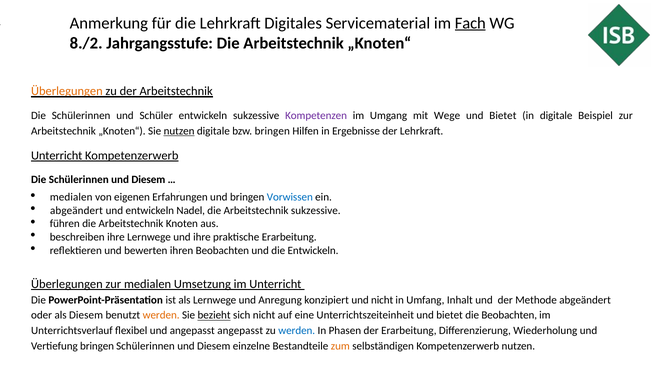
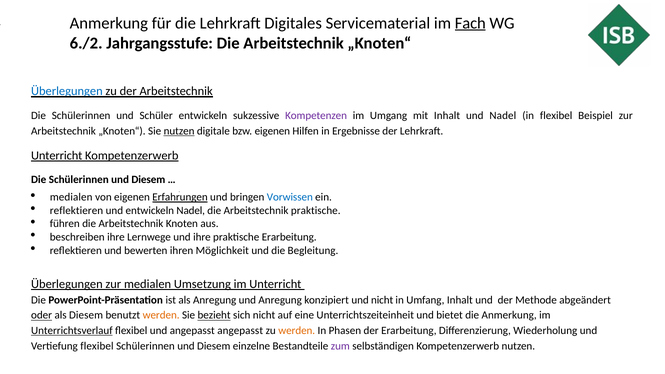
8./2: 8./2 -> 6./2
Überlegungen at (67, 91) colour: orange -> blue
mit Wege: Wege -> Inhalt
Bietet at (503, 116): Bietet -> Nadel
in digitale: digitale -> flexibel
bzw bringen: bringen -> eigenen
Erfahrungen underline: none -> present
abgeändert at (76, 211): abgeändert -> reflektieren
Arbeitstechnik sukzessive: sukzessive -> praktische
ihren Beobachten: Beobachten -> Möglichkeit
die Entwickeln: Entwickeln -> Begleitung
als Lernwege: Lernwege -> Anregung
oder underline: none -> present
die Beobachten: Beobachten -> Anmerkung
Unterrichtsverlauf underline: none -> present
werden at (297, 331) colour: blue -> orange
Vertiefung bringen: bringen -> flexibel
zum colour: orange -> purple
